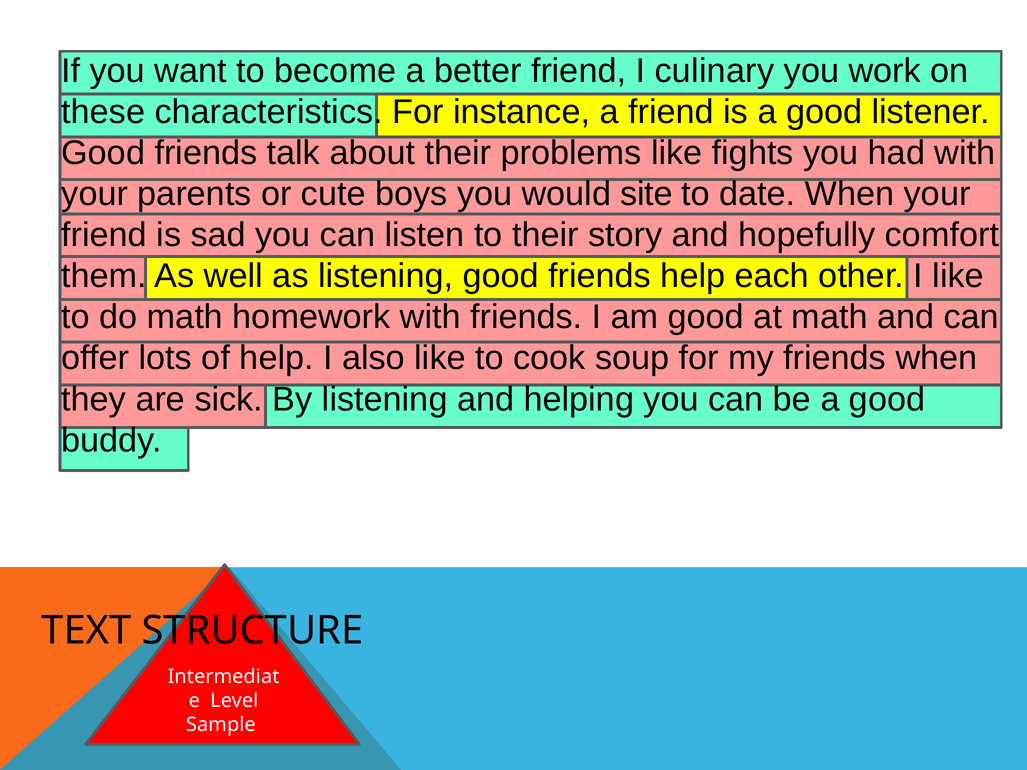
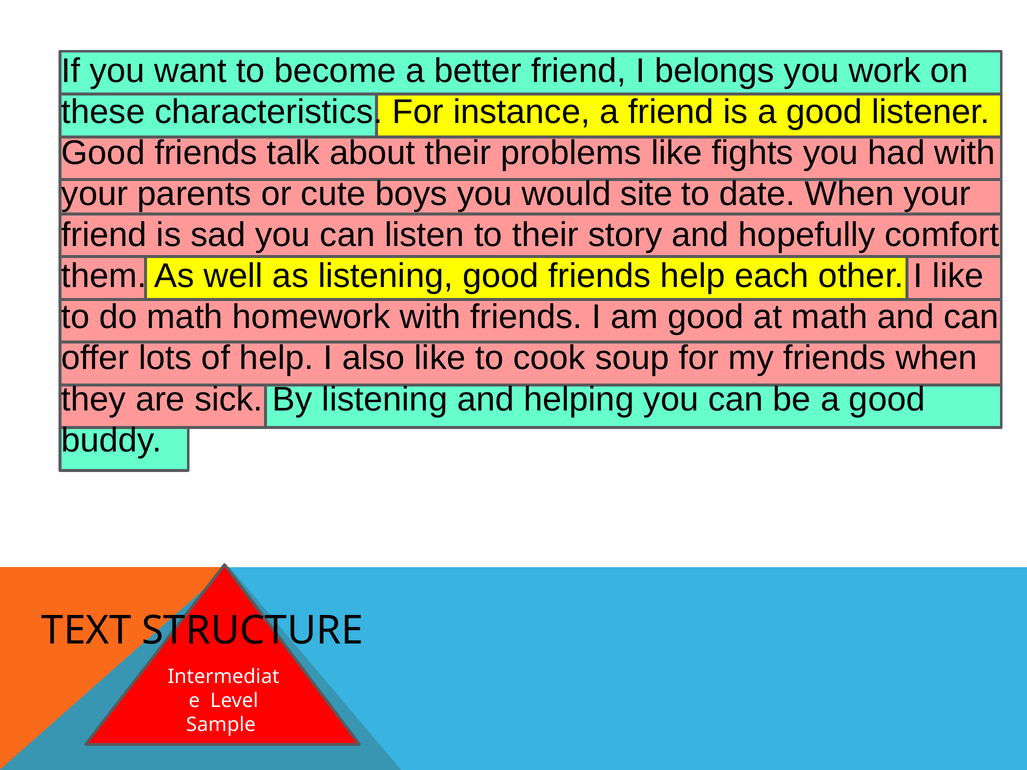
culinary: culinary -> belongs
